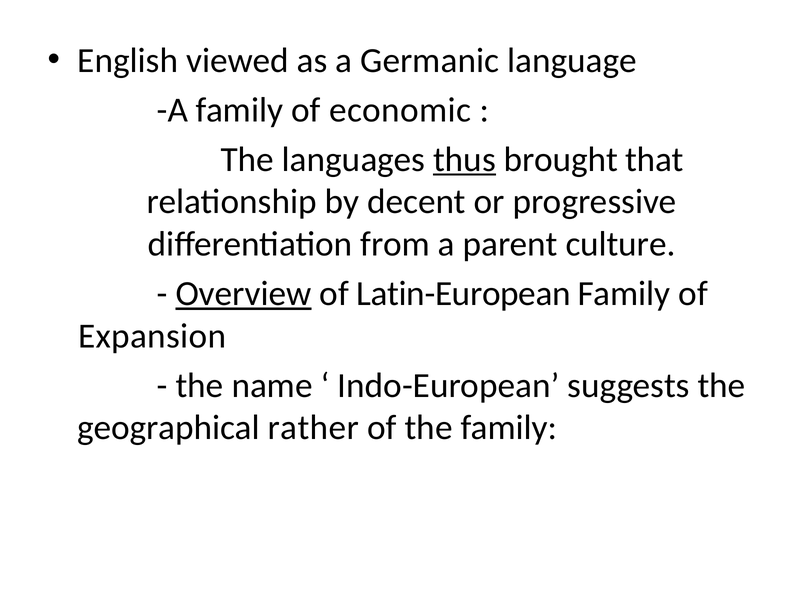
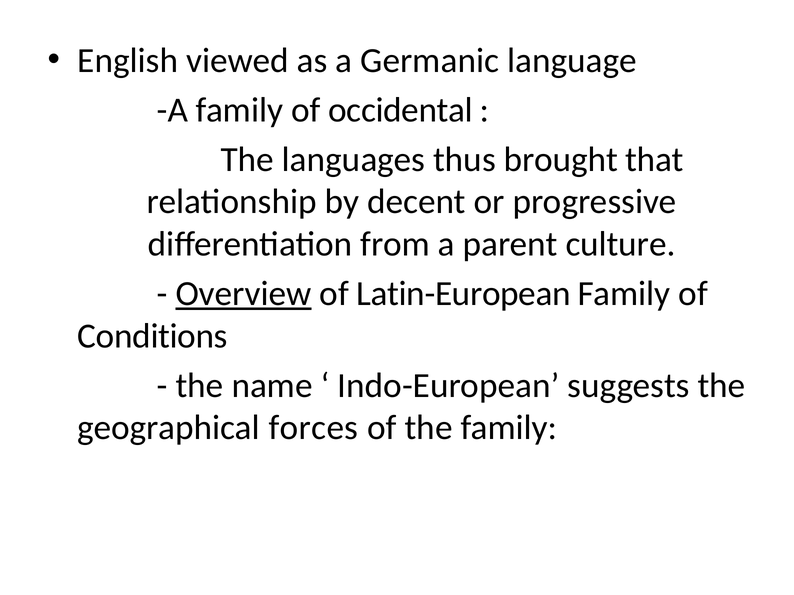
economic: economic -> occidental
thus underline: present -> none
Expansion: Expansion -> Conditions
rather: rather -> forces
